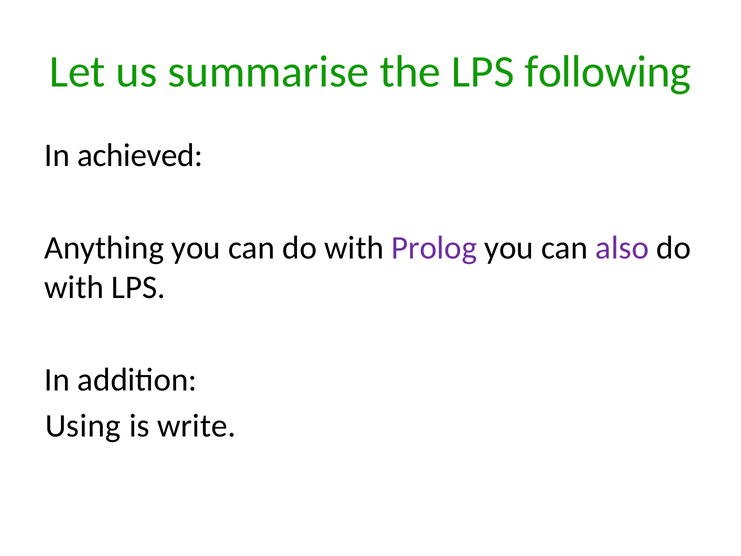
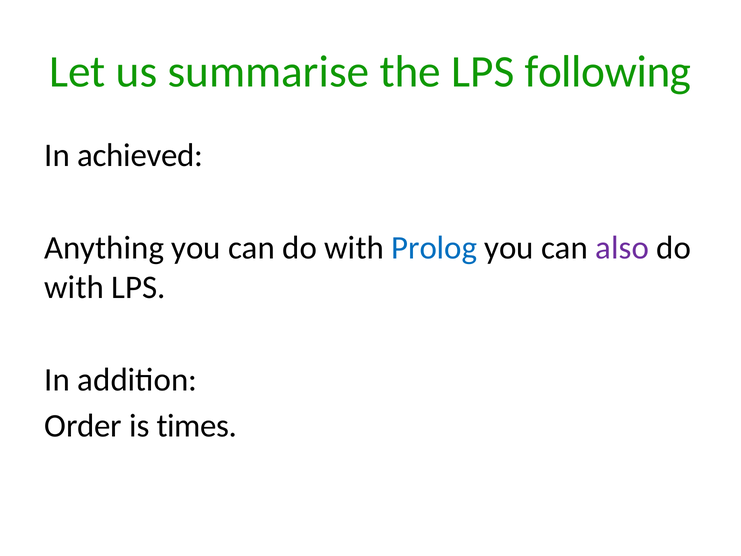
Prolog colour: purple -> blue
Using: Using -> Order
write: write -> times
